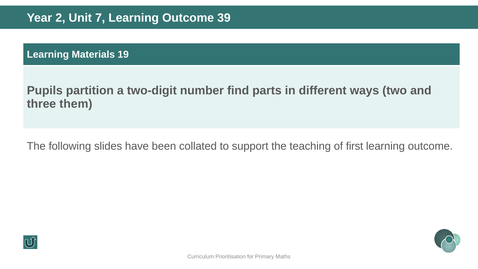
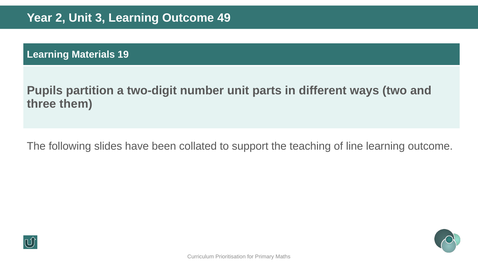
7: 7 -> 3
39: 39 -> 49
number find: find -> unit
first: first -> line
